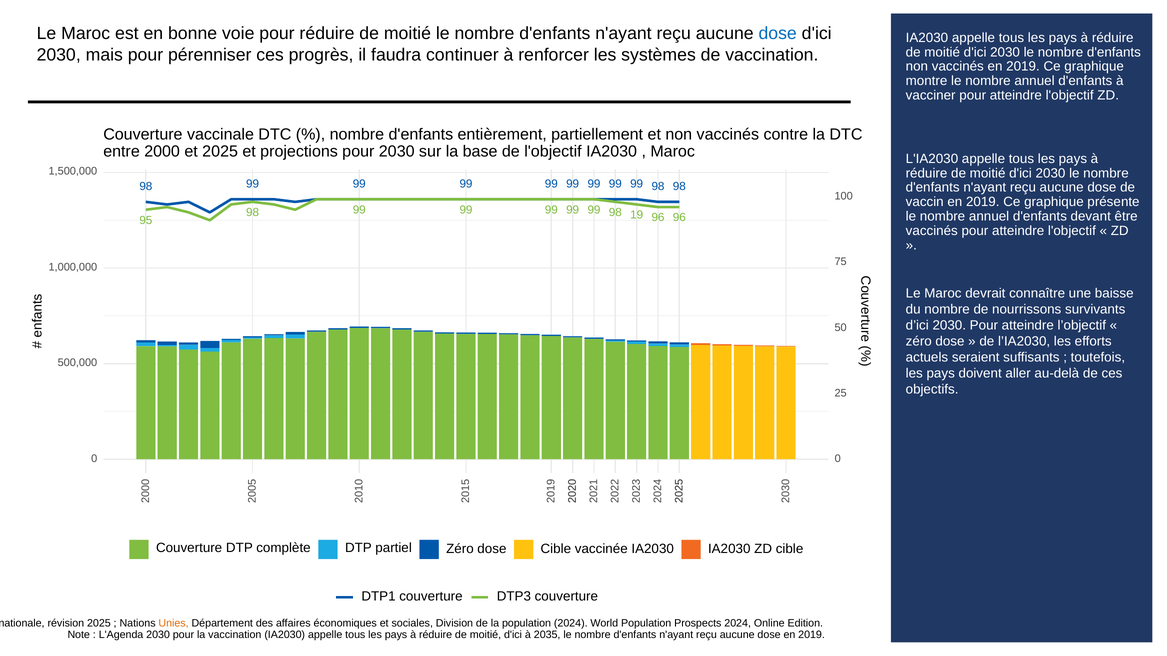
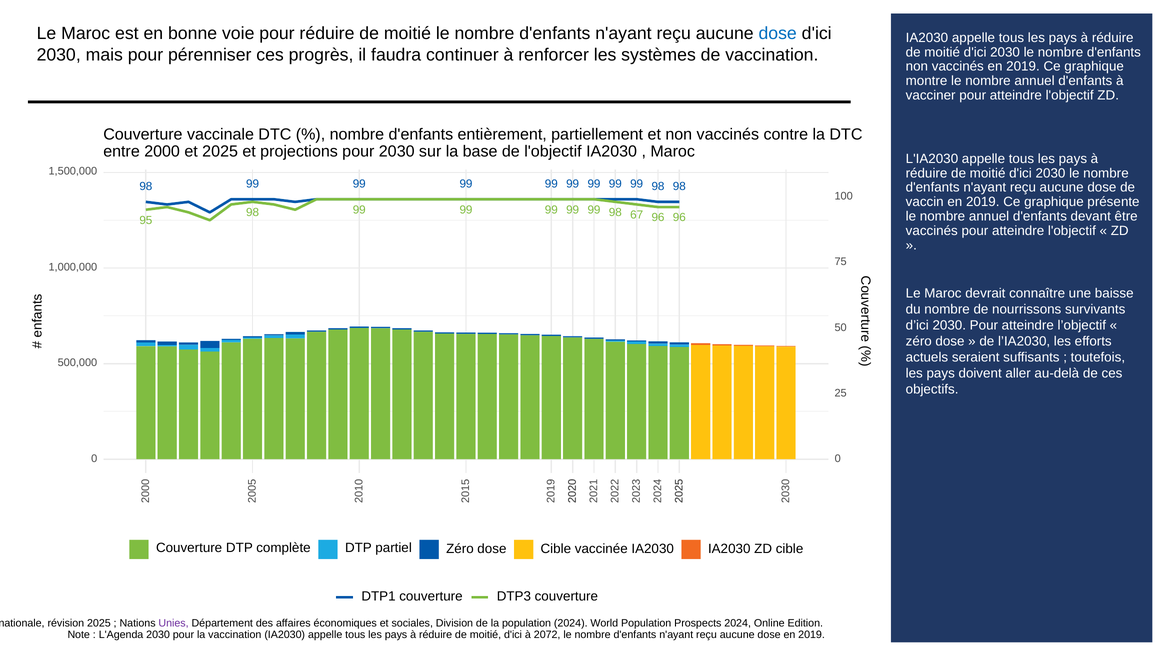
19: 19 -> 67
Unies colour: orange -> purple
2035: 2035 -> 2072
